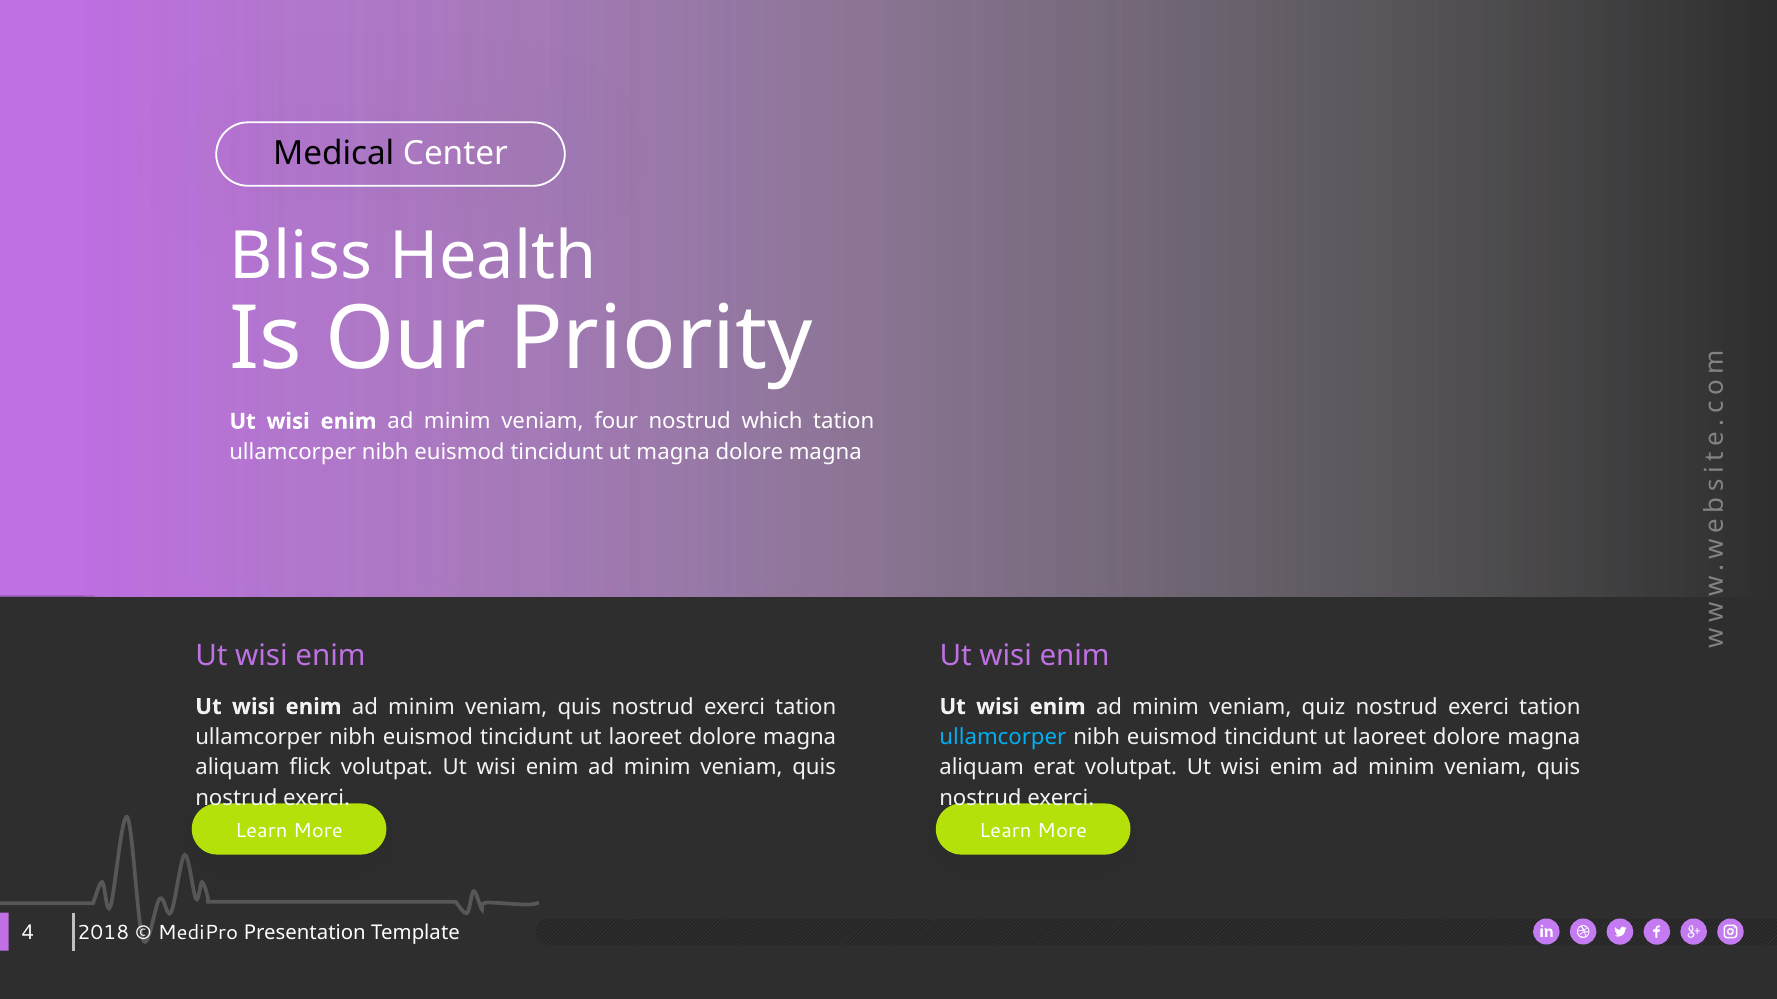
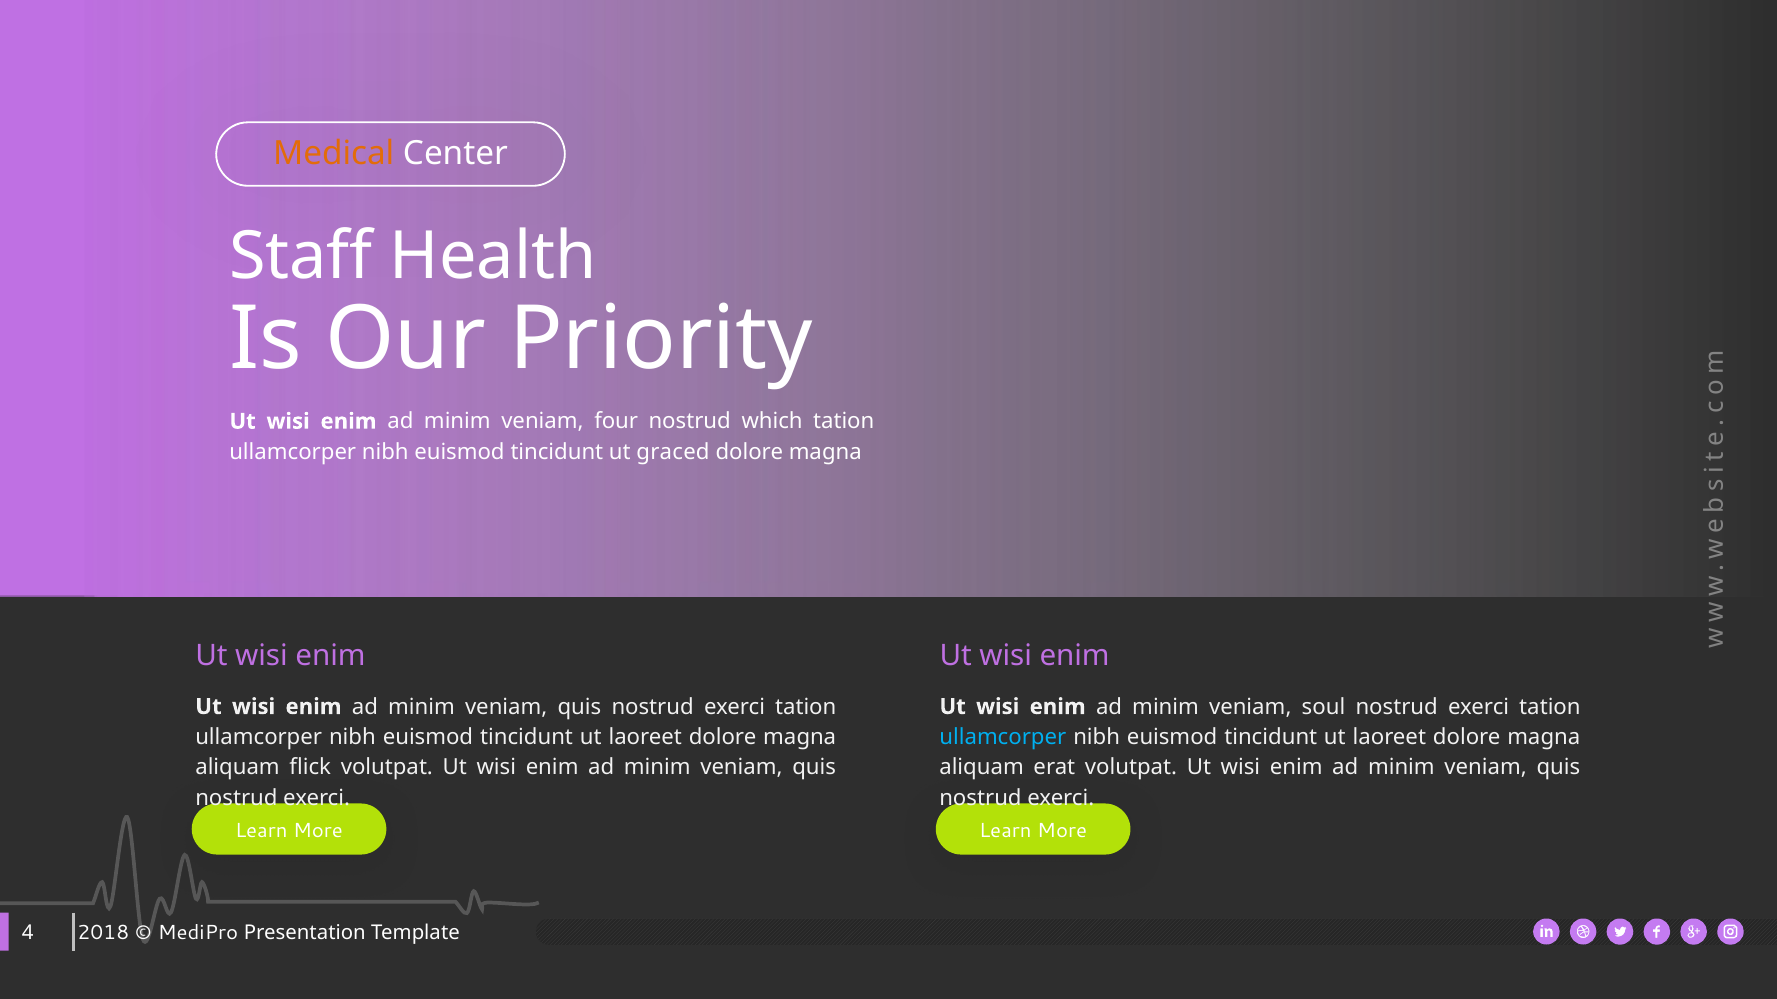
Medical colour: black -> orange
Bliss: Bliss -> Staff
ut magna: magna -> graced
quiz: quiz -> soul
